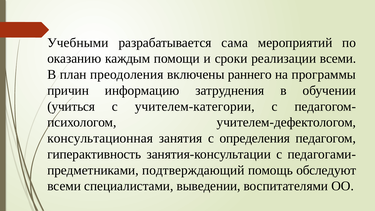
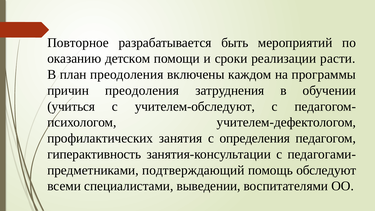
Учебными: Учебными -> Повторное
сама: сама -> быть
каждым: каждым -> детском
реализации всеми: всеми -> расти
раннего: раннего -> каждом
причин информацию: информацию -> преодоления
учителем-категории: учителем-категории -> учителем-обследуют
консультационная: консультационная -> профилактических
